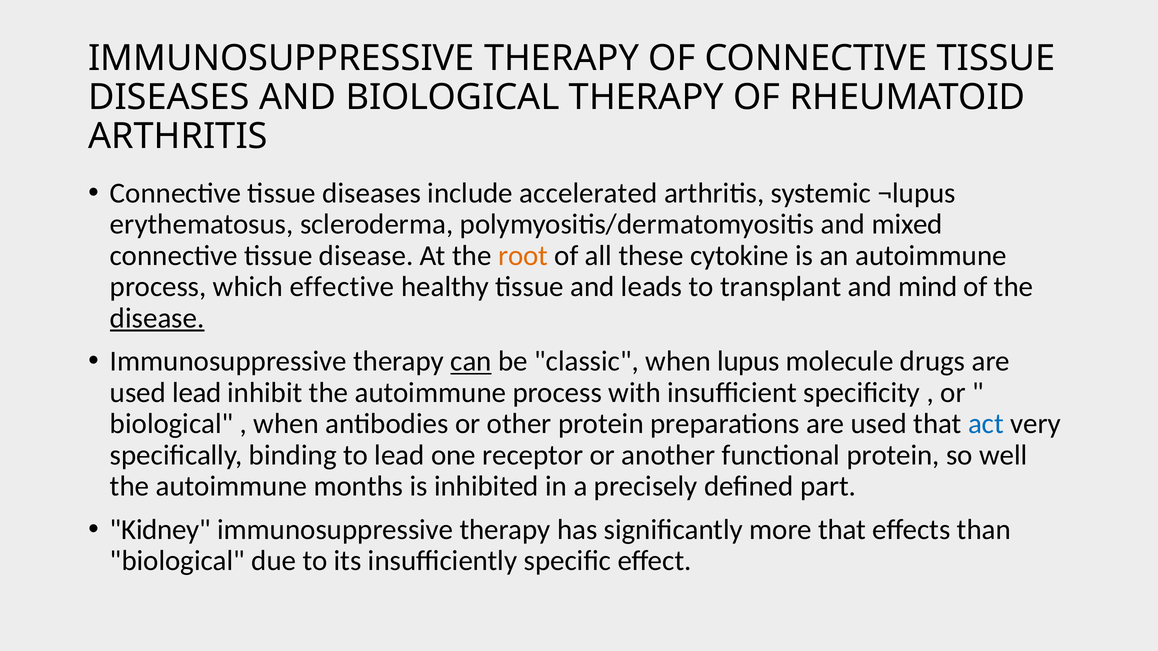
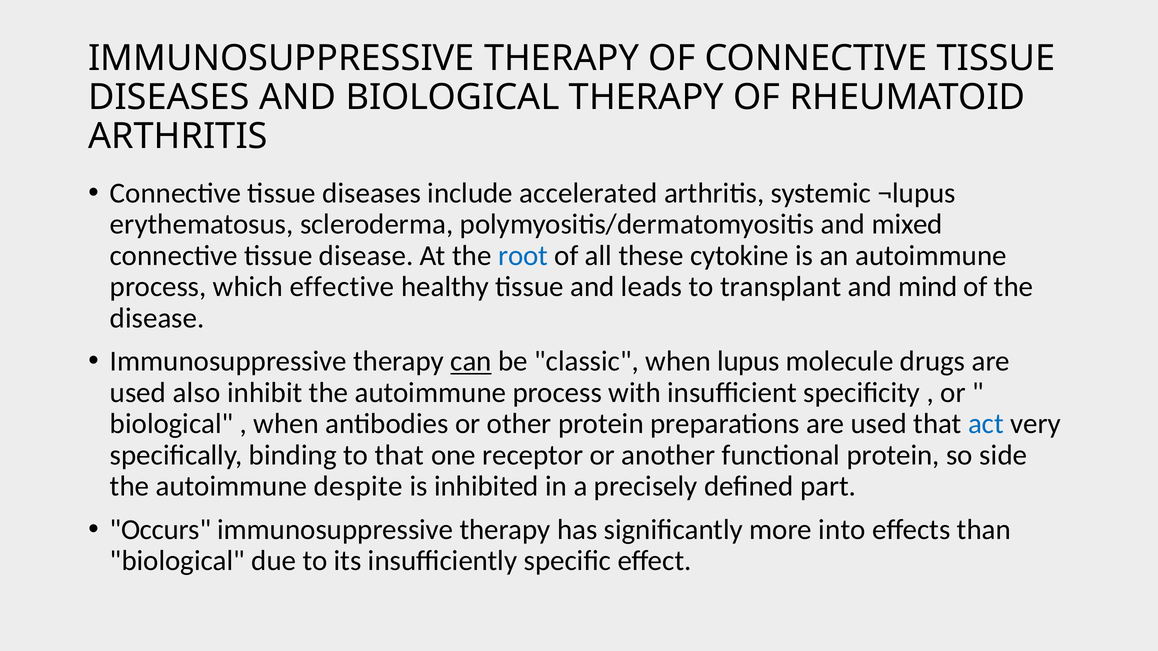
root colour: orange -> blue
disease at (157, 318) underline: present -> none
used lead: lead -> also
to lead: lead -> that
well: well -> side
months: months -> despite
Kidney: Kidney -> Occurs
more that: that -> into
